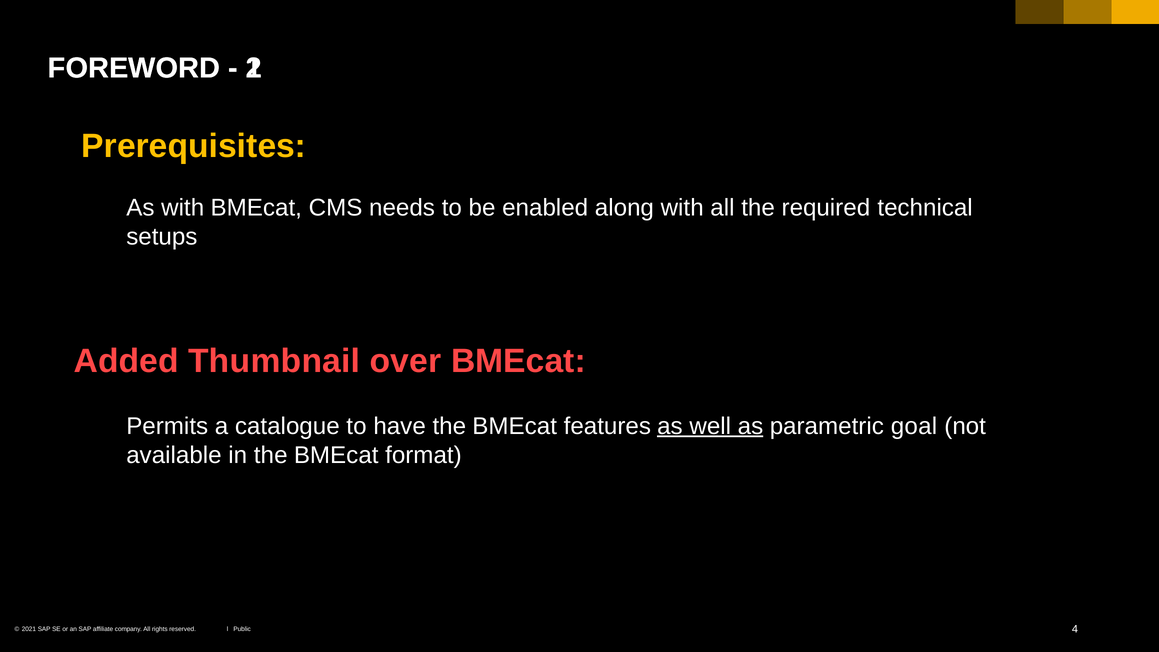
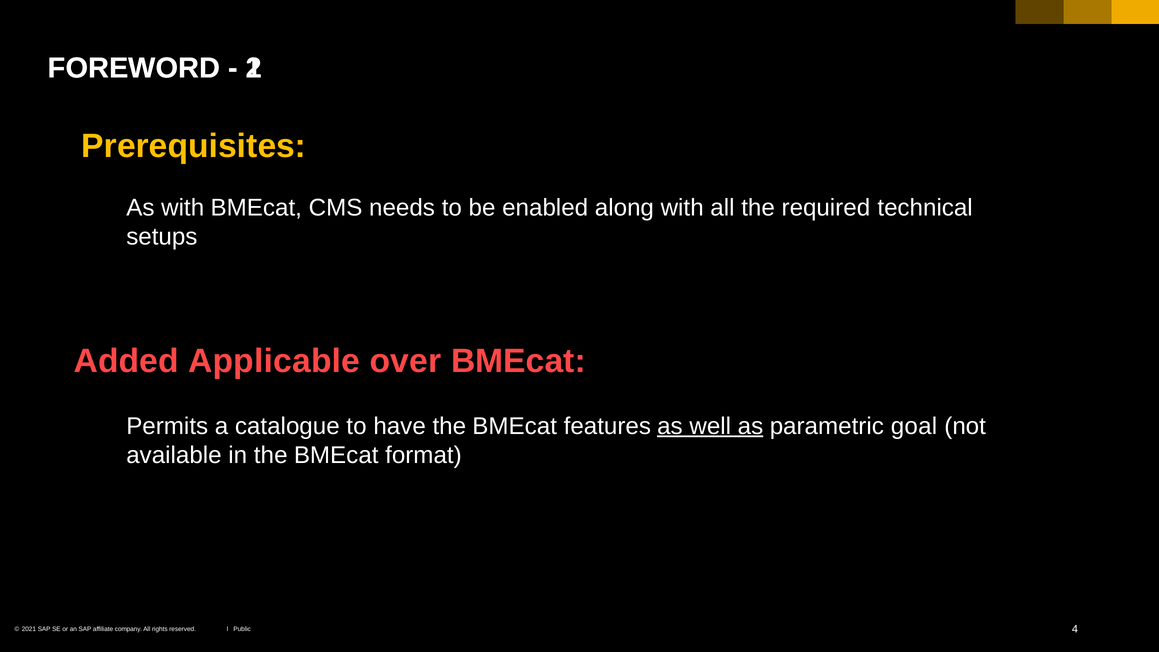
Thumbnail: Thumbnail -> Applicable
